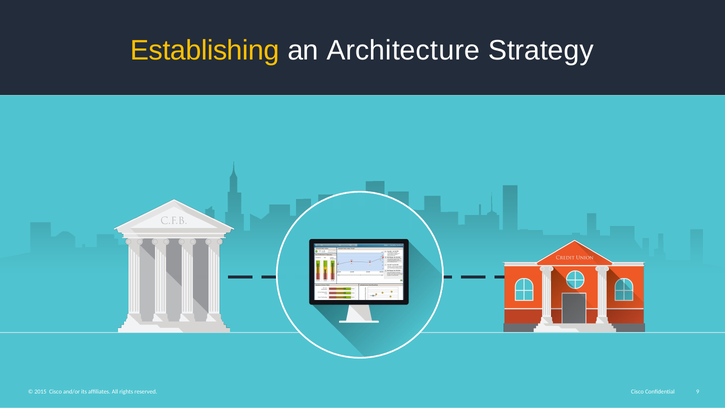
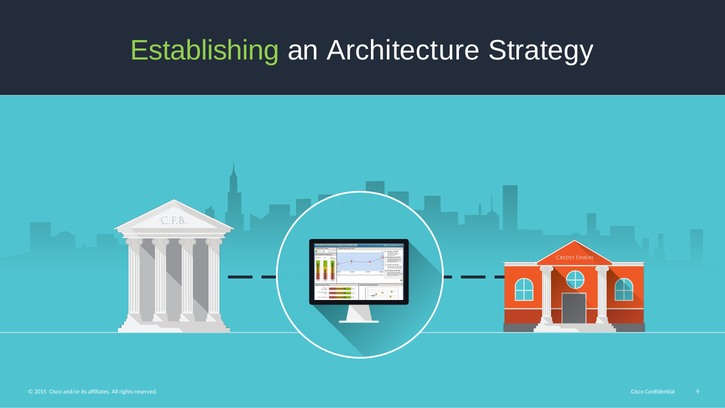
Establishing colour: yellow -> light green
